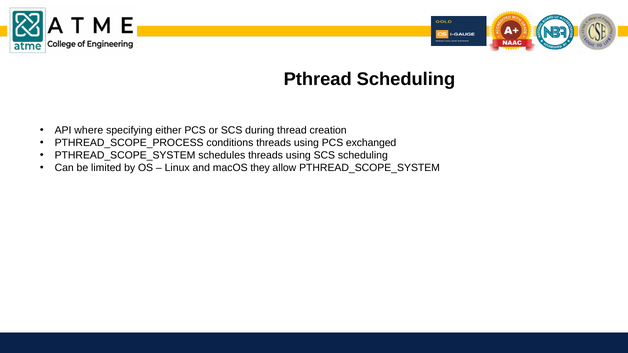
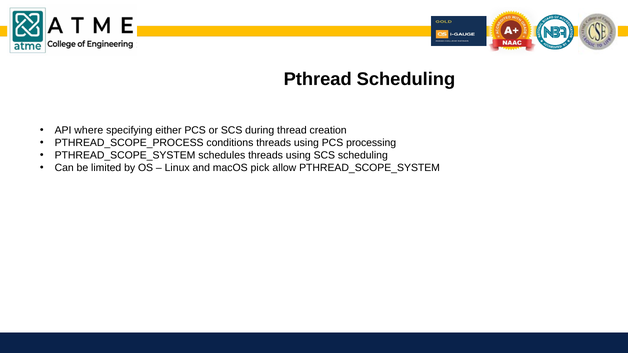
exchanged: exchanged -> processing
they: they -> pick
